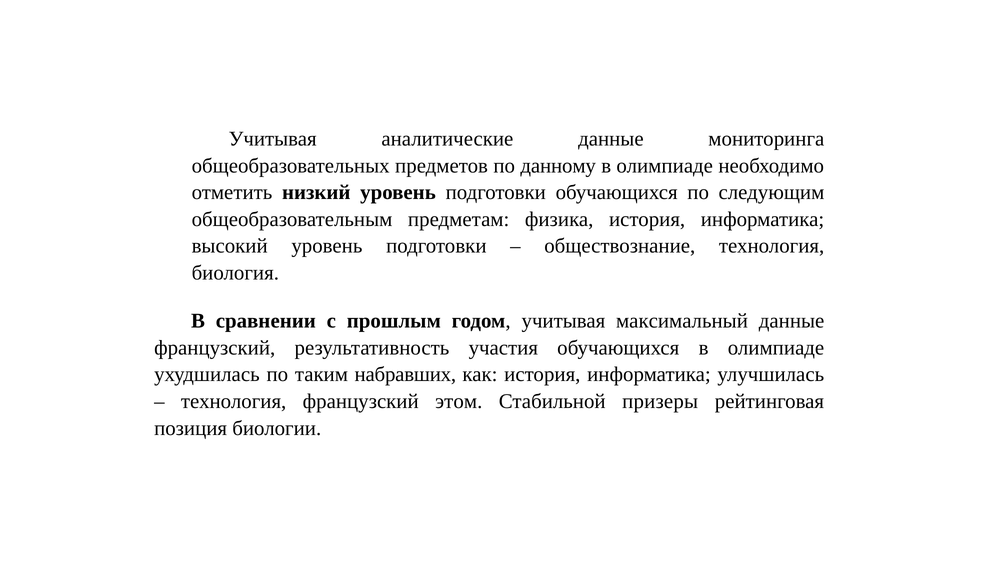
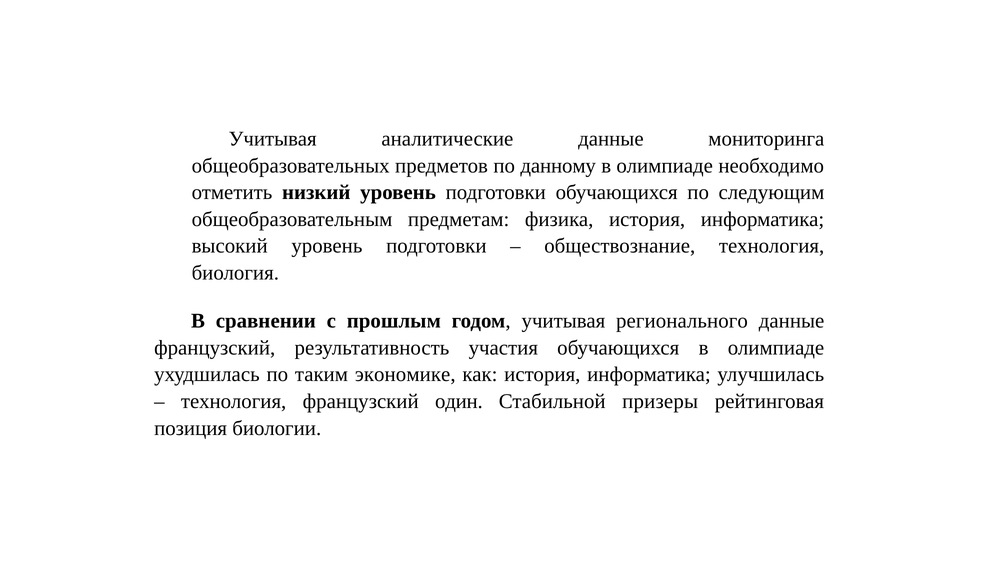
максимальный: максимальный -> регионального
набравших: набравших -> экономике
этом: этом -> один
